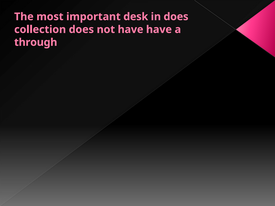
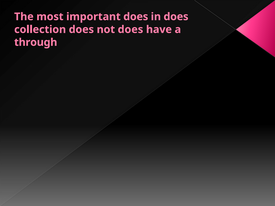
important desk: desk -> does
not have: have -> does
